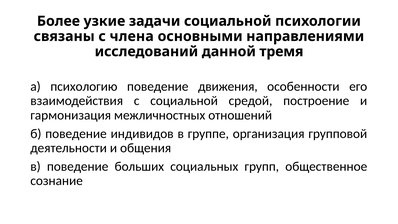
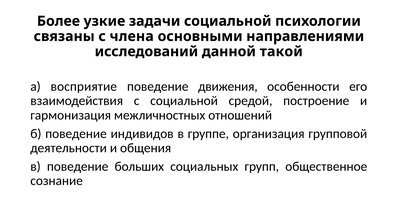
тремя: тремя -> такой
психологию: психологию -> восприятие
